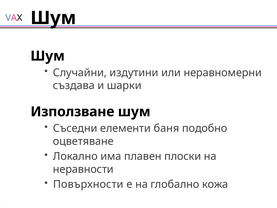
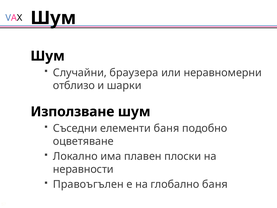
издутини: издутини -> браузера
създава: създава -> отблизо
Повърхности: Повърхности -> Правоъгълен
глобално кожа: кожа -> баня
